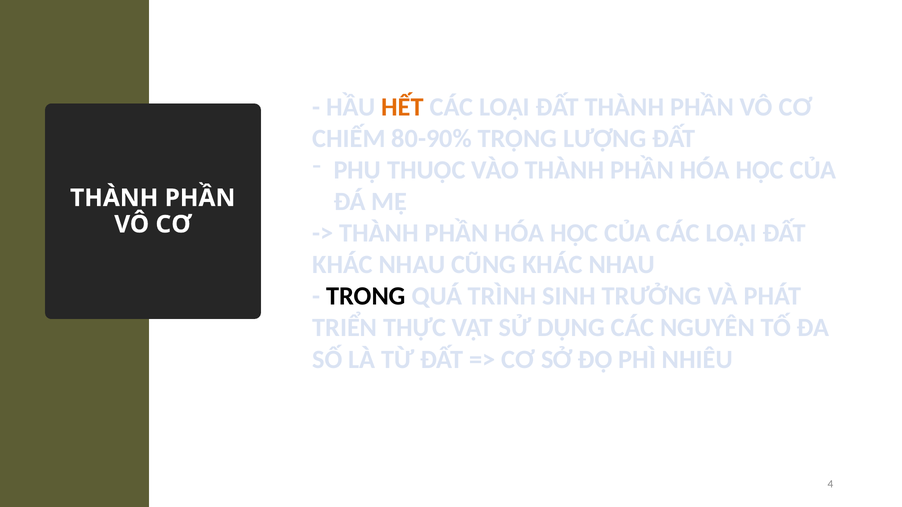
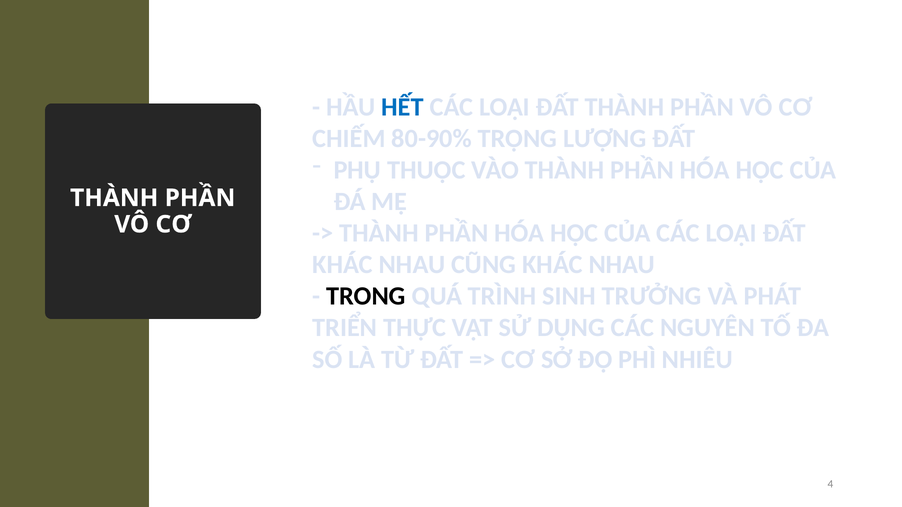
HẾT colour: orange -> blue
